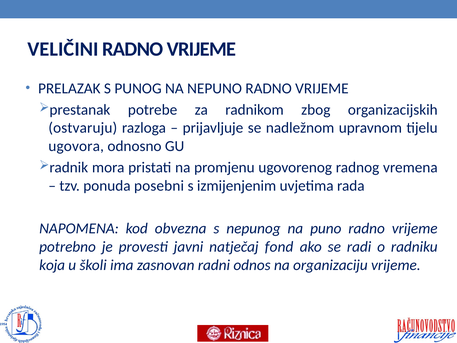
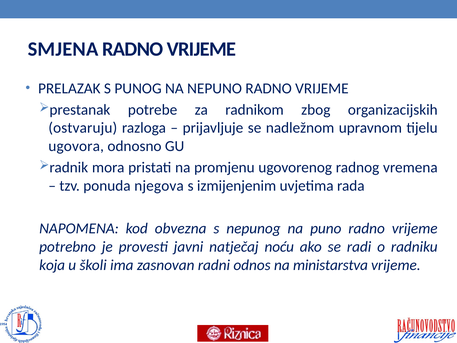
VELIČINI: VELIČINI -> SMJENA
posebni: posebni -> njegova
fond: fond -> noću
organizaciju: organizaciju -> ministarstva
